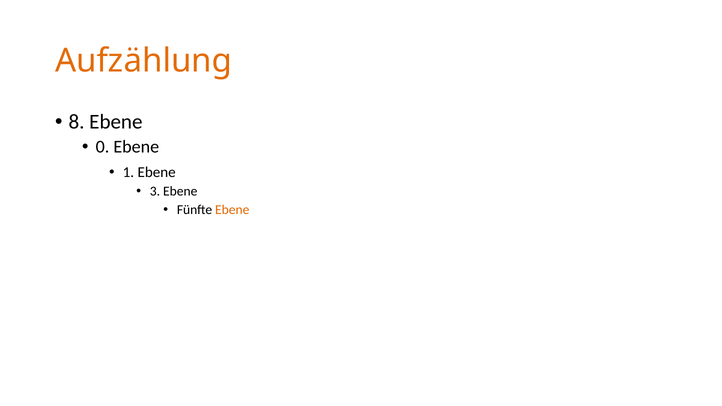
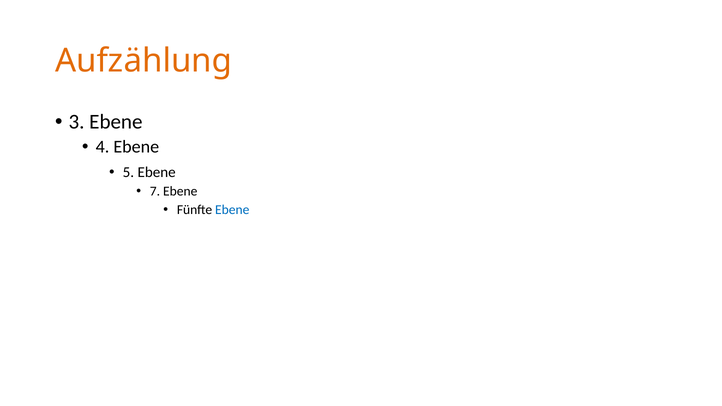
8: 8 -> 3
0: 0 -> 4
1: 1 -> 5
3: 3 -> 7
Ebene at (232, 210) colour: orange -> blue
